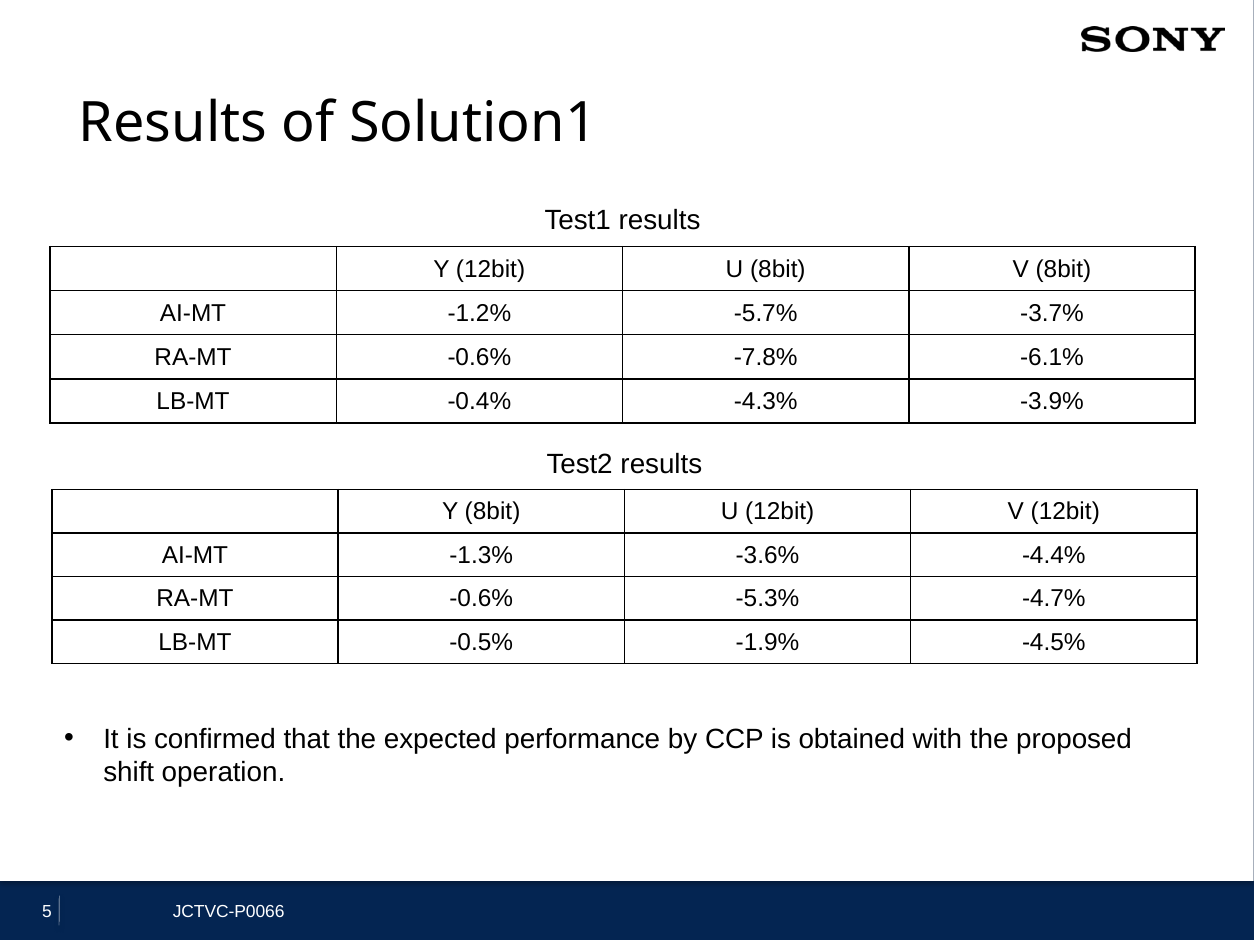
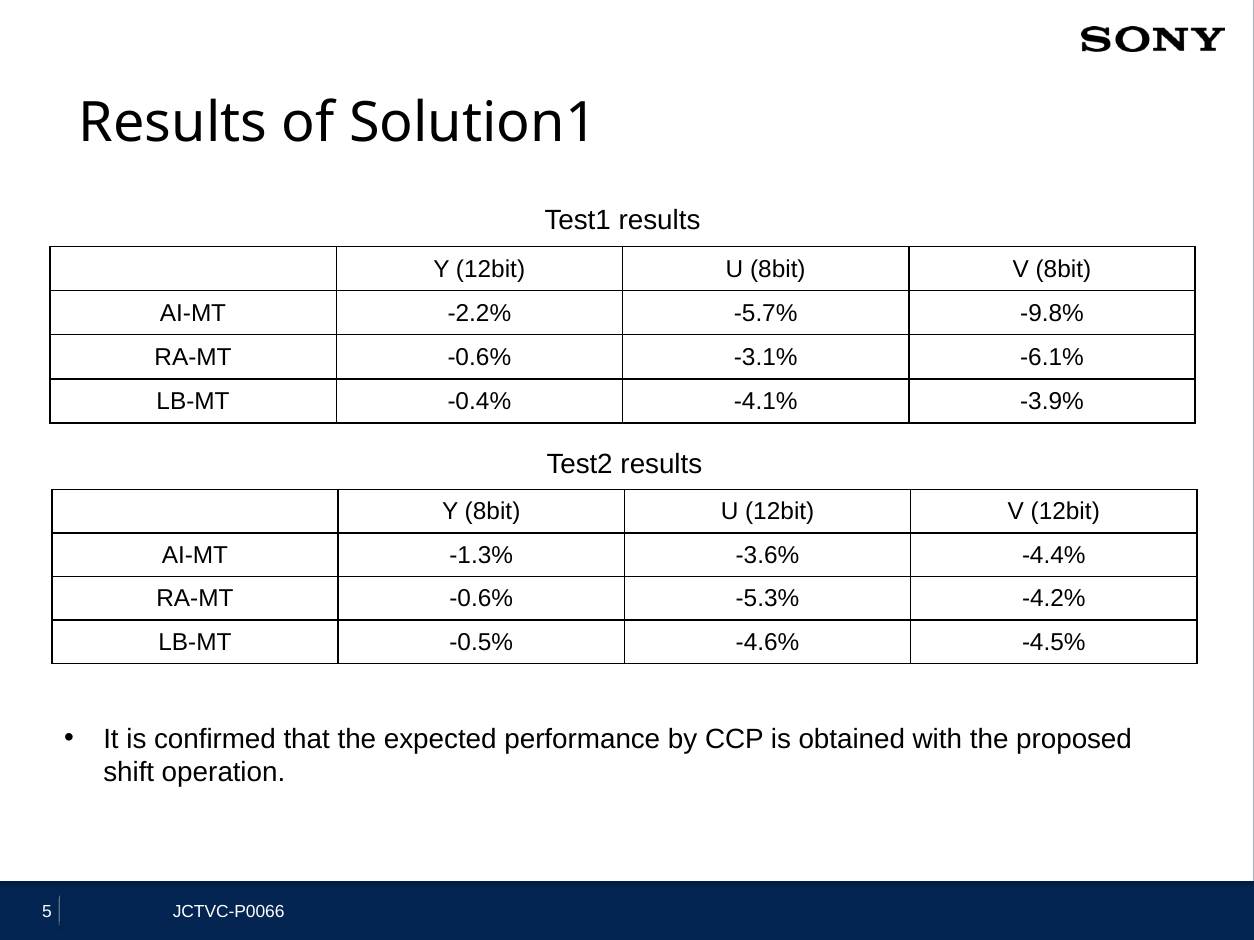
-1.2%: -1.2% -> -2.2%
-3.7%: -3.7% -> -9.8%
-7.8%: -7.8% -> -3.1%
-4.3%: -4.3% -> -4.1%
-4.7%: -4.7% -> -4.2%
-1.9%: -1.9% -> -4.6%
